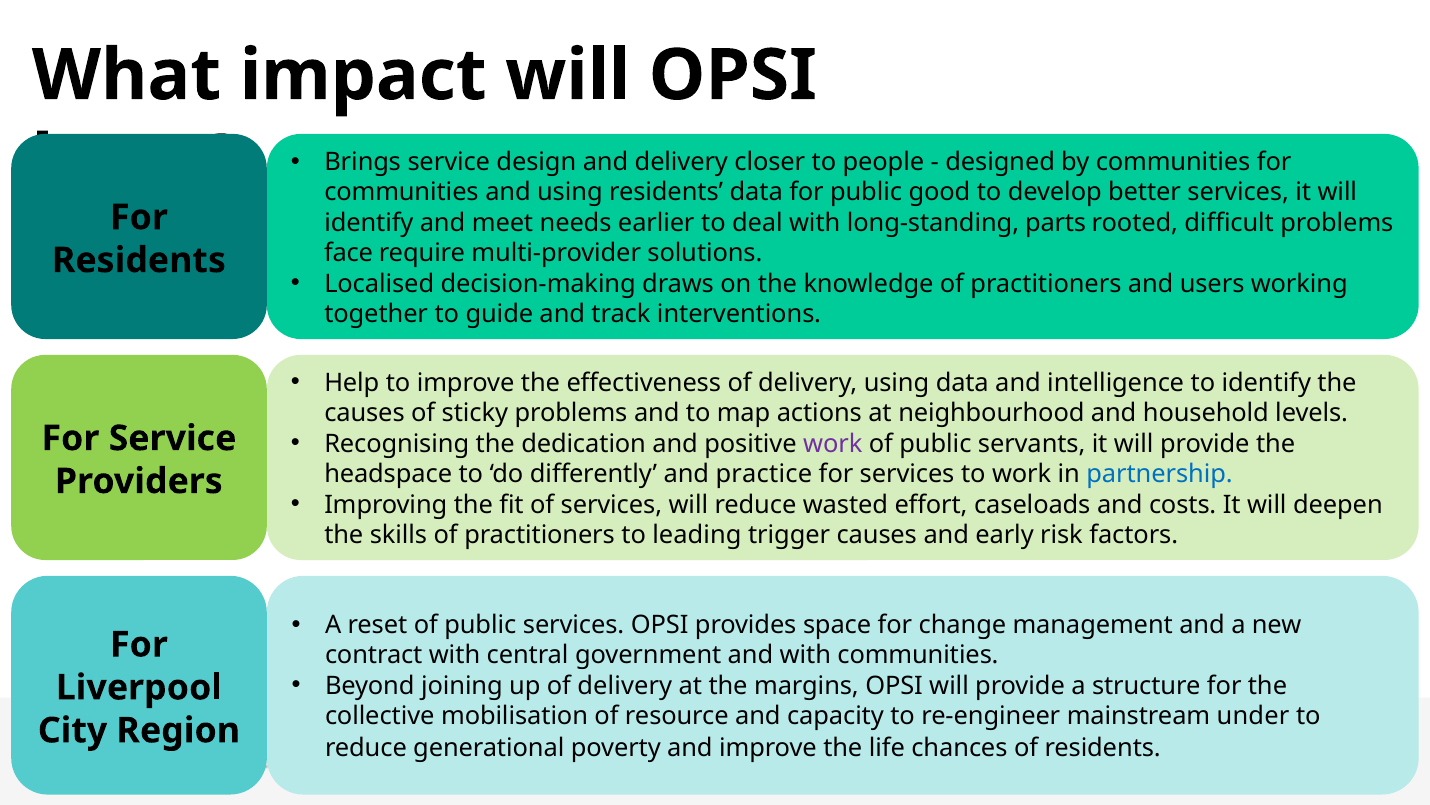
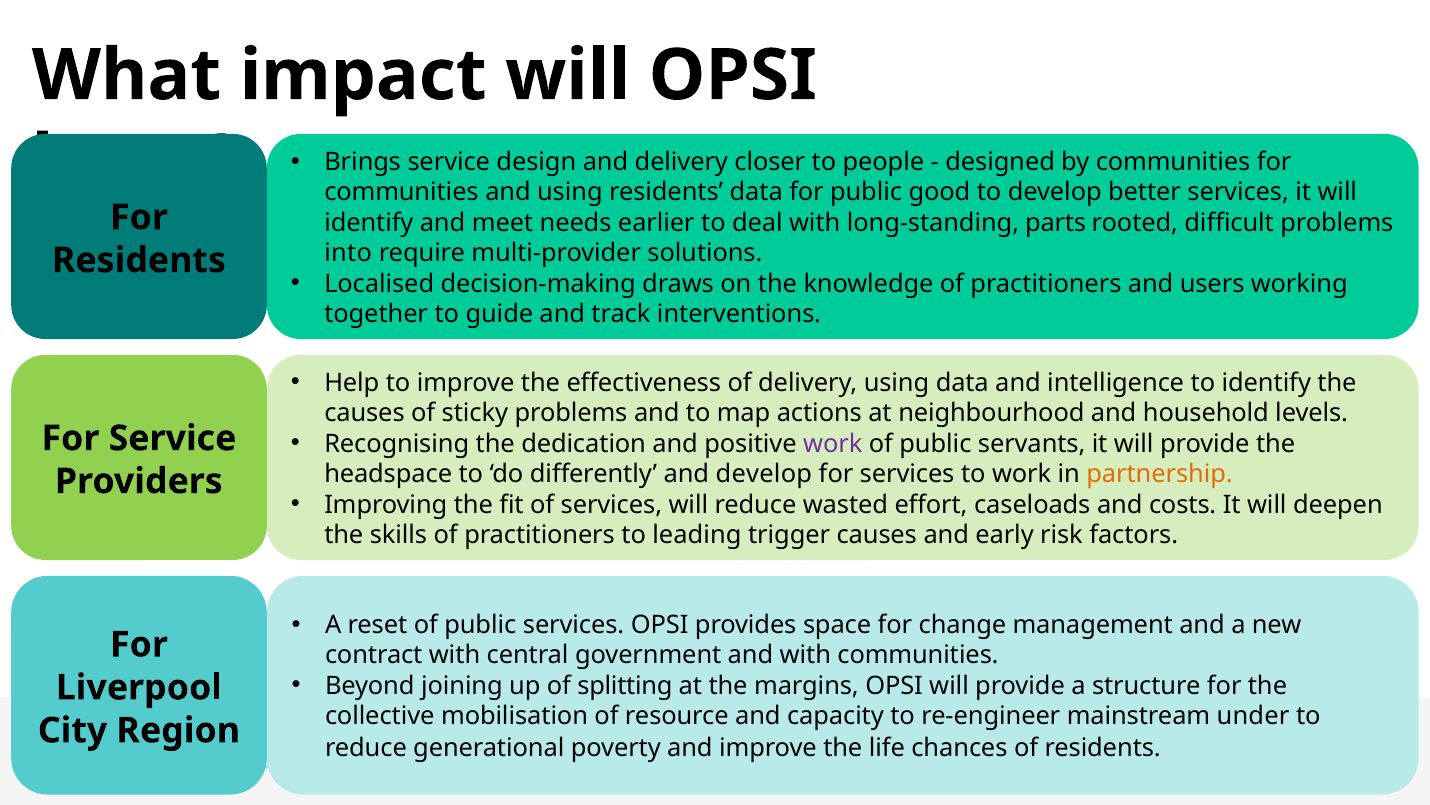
face: face -> into
and practice: practice -> develop
partnership colour: blue -> orange
up of delivery: delivery -> splitting
